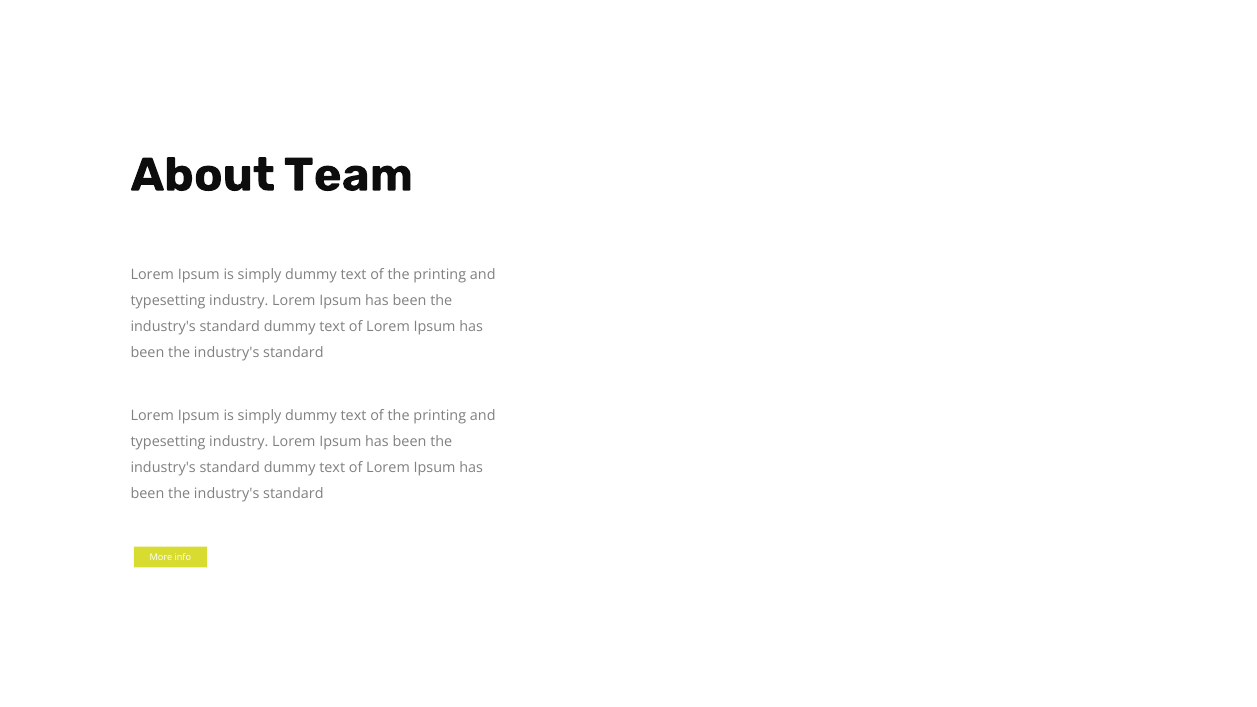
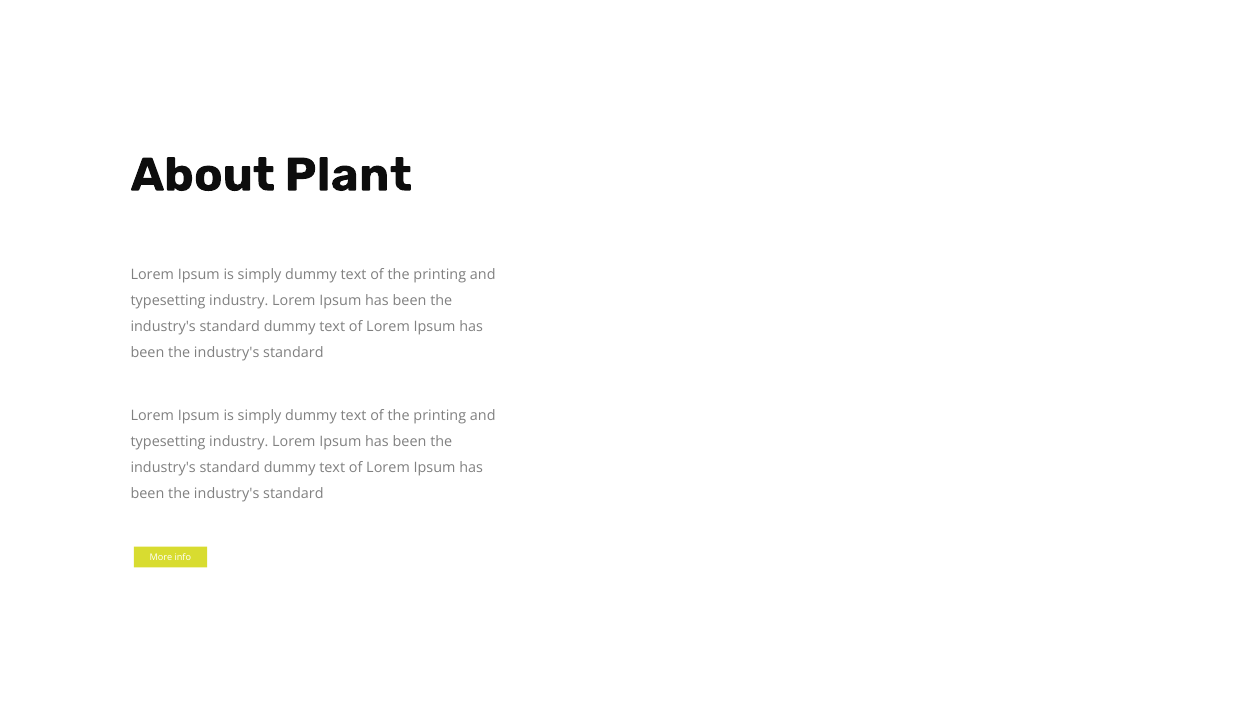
Team: Team -> Plant
